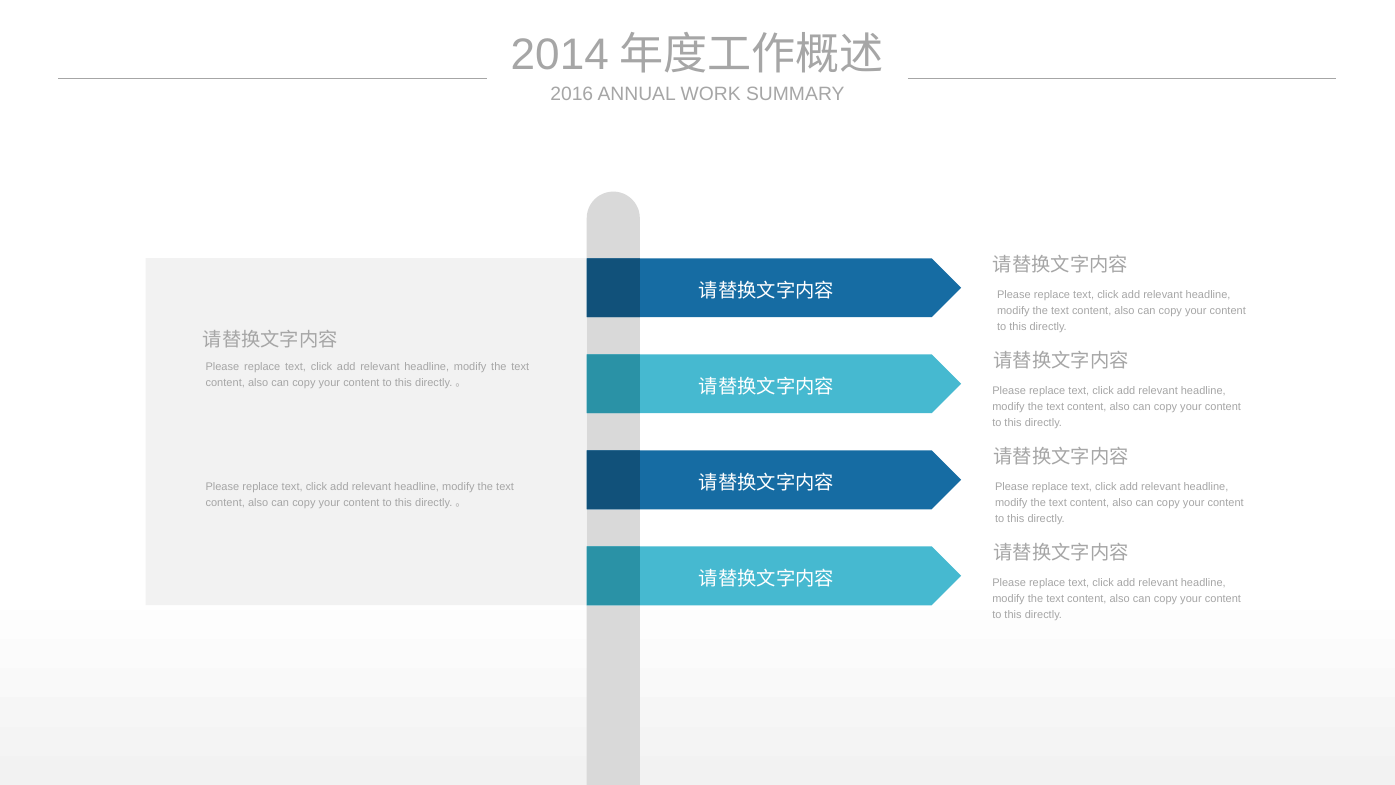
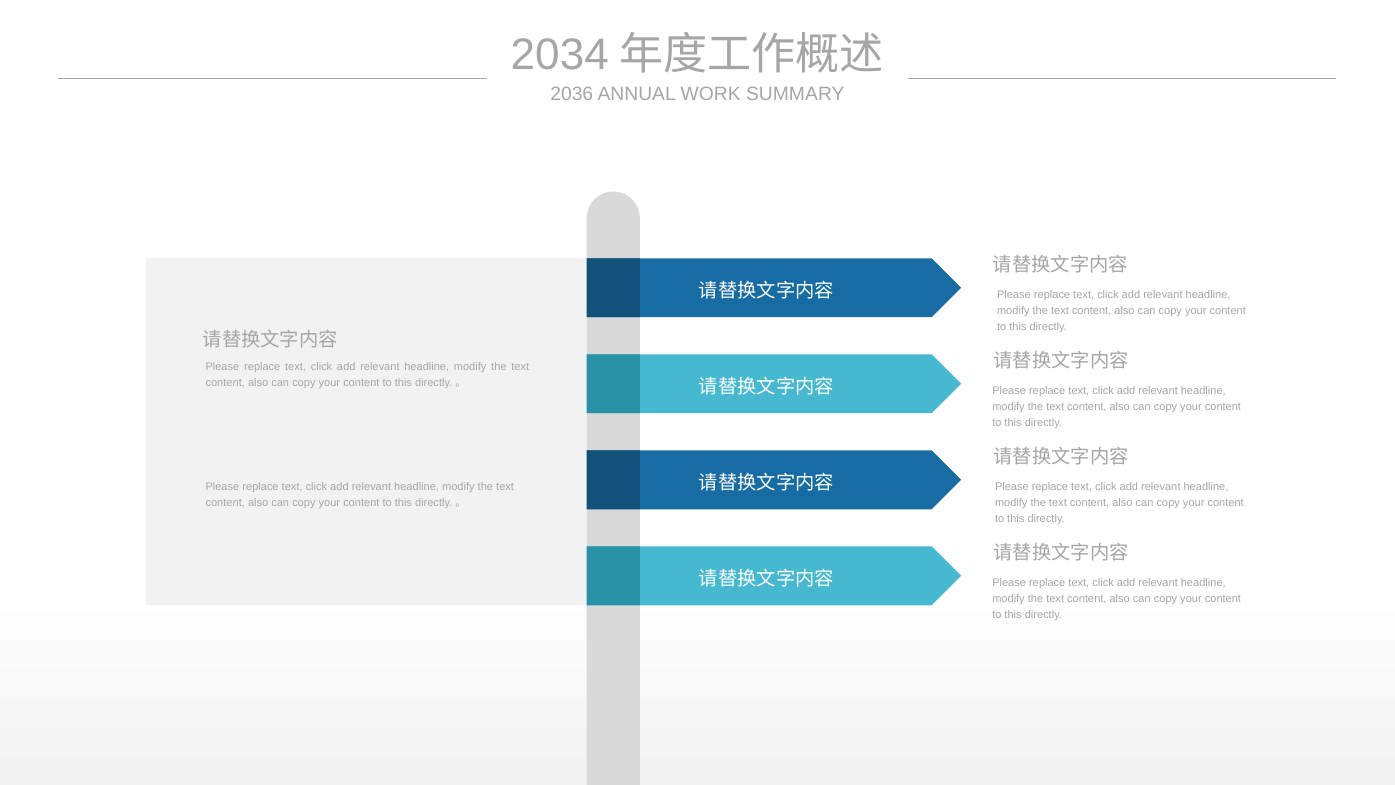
2014: 2014 -> 2034
2016: 2016 -> 2036
